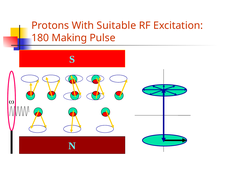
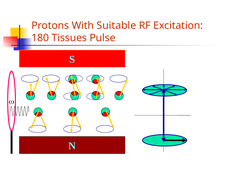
Making: Making -> Tissues
